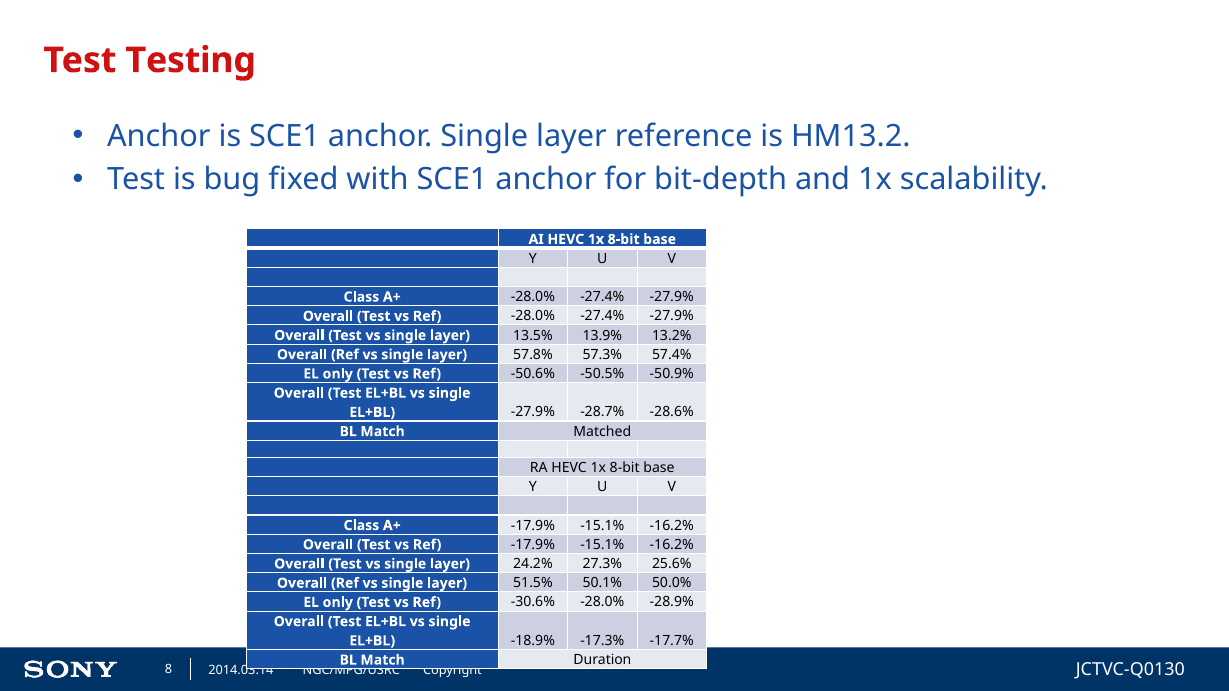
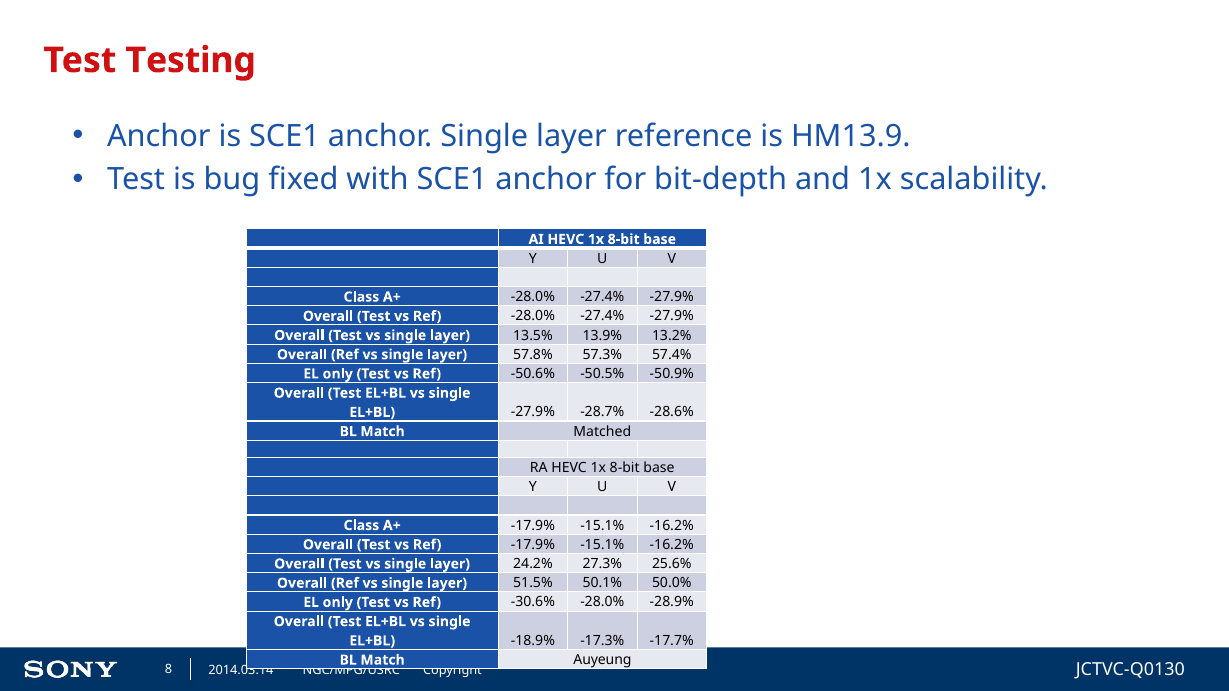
HM13.2: HM13.2 -> HM13.9
Duration: Duration -> Auyeung
